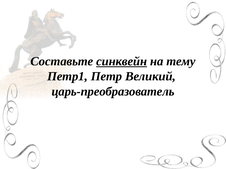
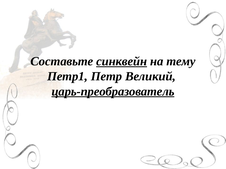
царь-преобразователь underline: none -> present
